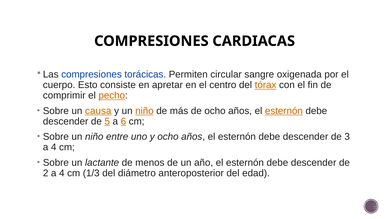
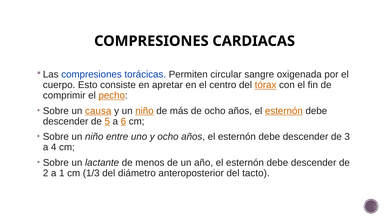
2 a 4: 4 -> 1
edad: edad -> tacto
